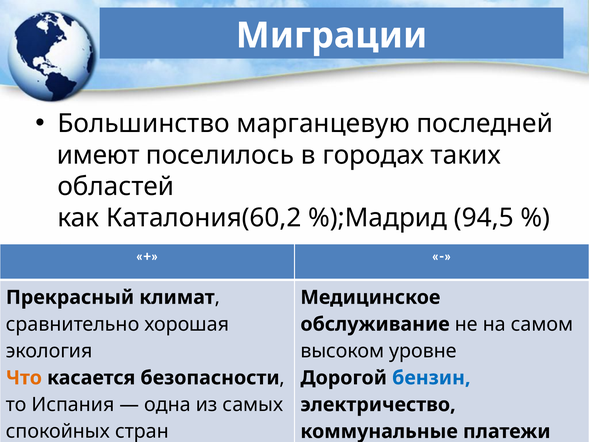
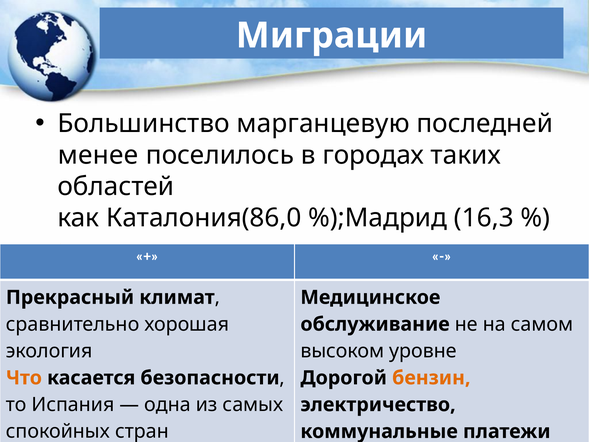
имеют: имеют -> менее
Каталония(60,2: Каталония(60,2 -> Каталония(86,0
94,5: 94,5 -> 16,3
бензин colour: blue -> orange
